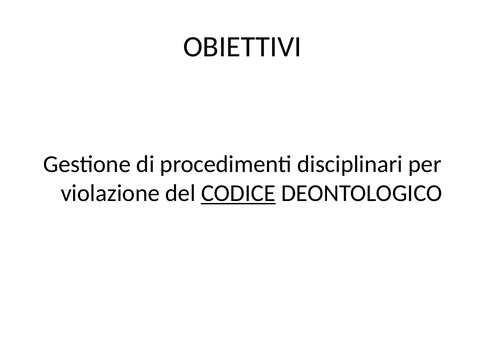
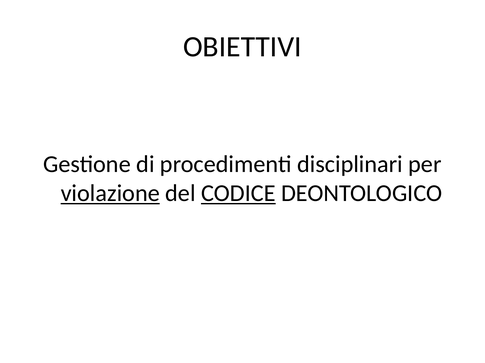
violazione underline: none -> present
